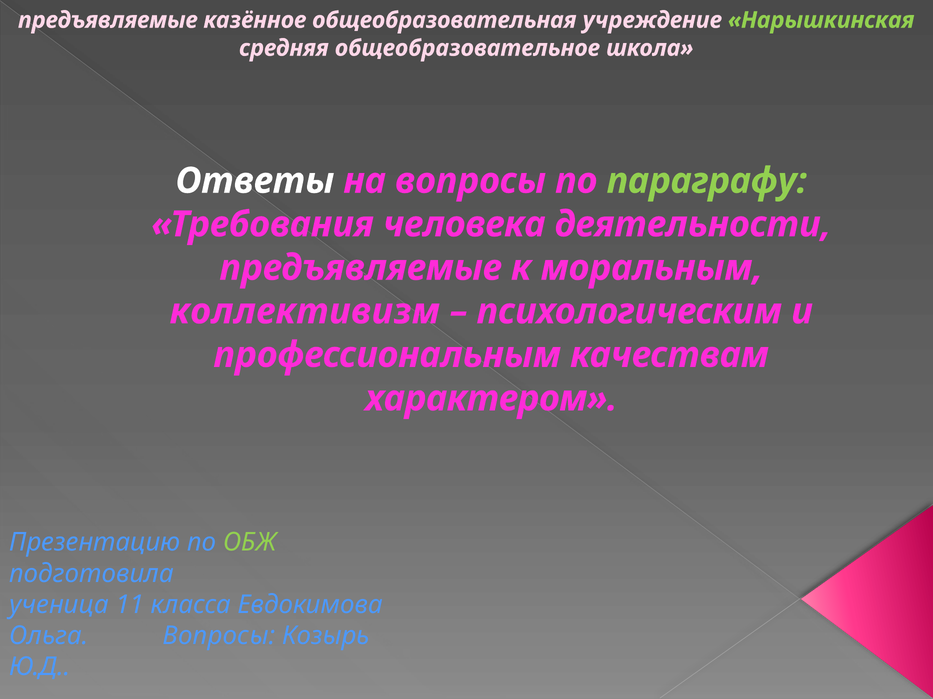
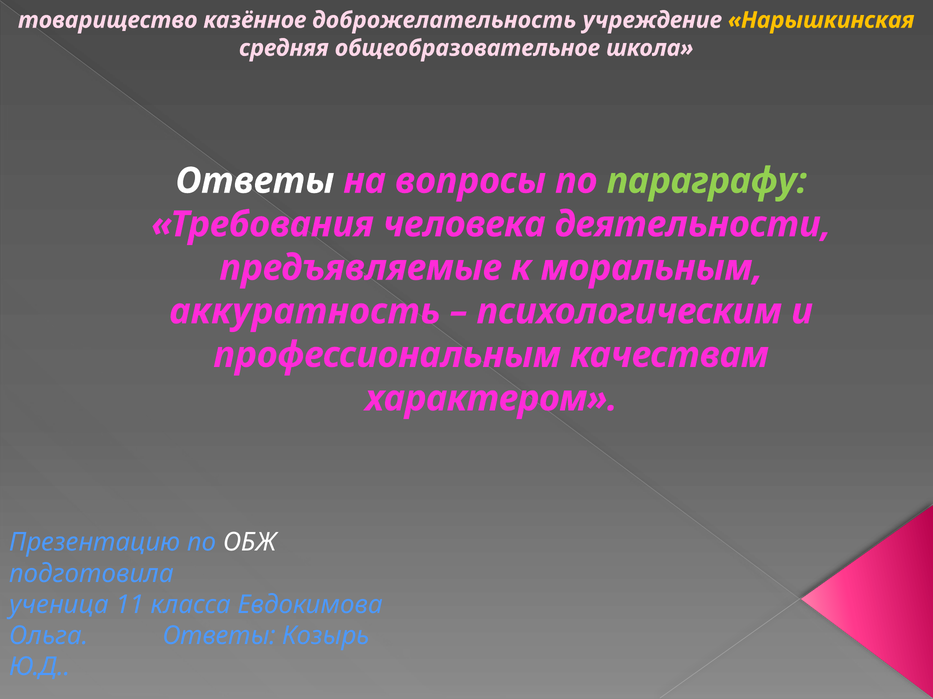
предъявляемые at (108, 20): предъявляемые -> товарищество
общеобразовательная: общеобразовательная -> доброжелательность
Нарышкинская colour: light green -> yellow
коллективизм: коллективизм -> аккуратность
ОБЖ colour: light green -> white
Ольга Вопросы: Вопросы -> Ответы
